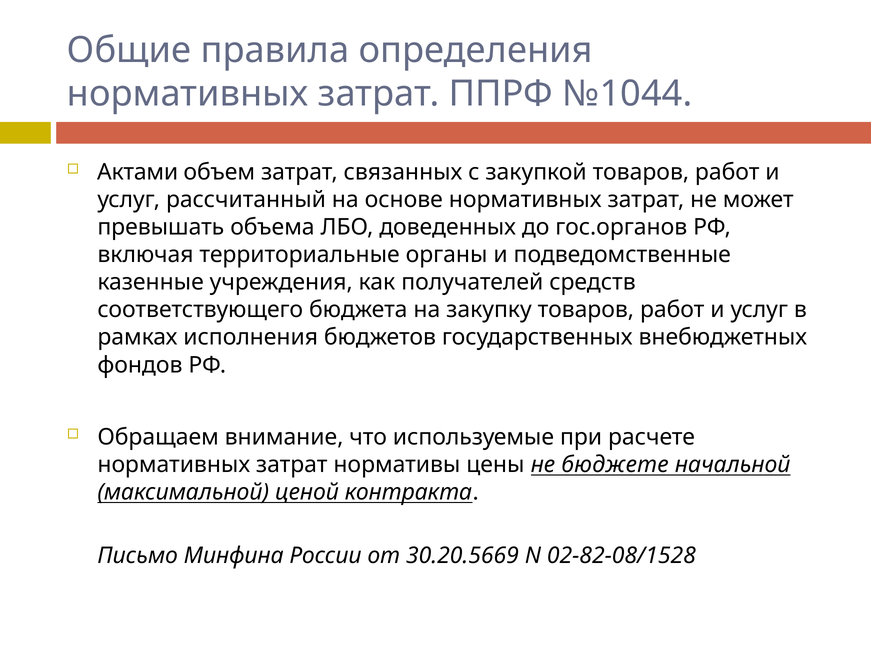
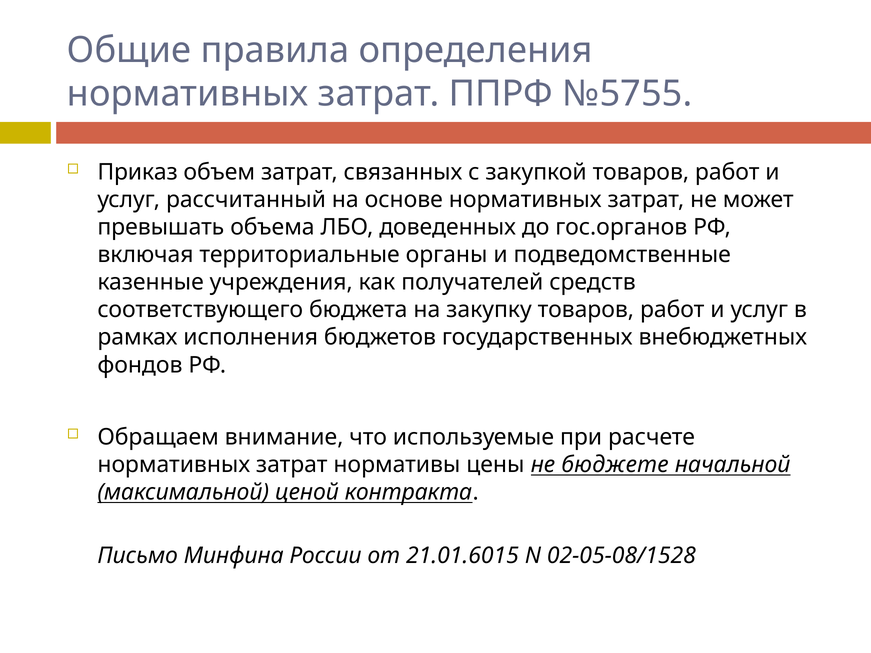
№1044: №1044 -> №5755
Актами: Актами -> Приказ
30.20.5669: 30.20.5669 -> 21.01.6015
02-82-08/1528: 02-82-08/1528 -> 02-05-08/1528
